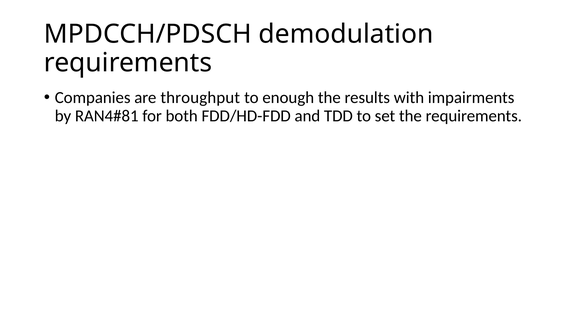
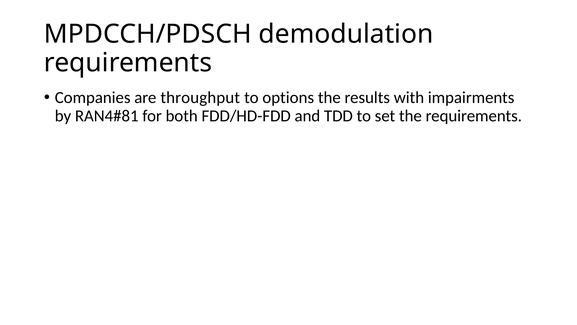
enough: enough -> options
